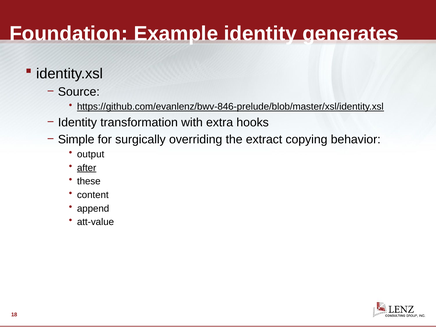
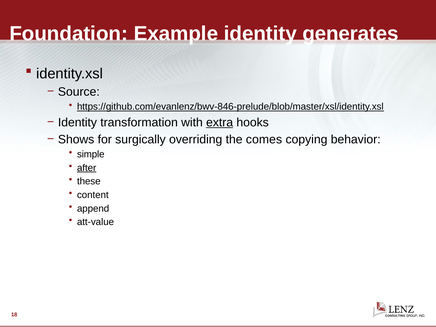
extra underline: none -> present
Simple: Simple -> Shows
extract: extract -> comes
output: output -> simple
